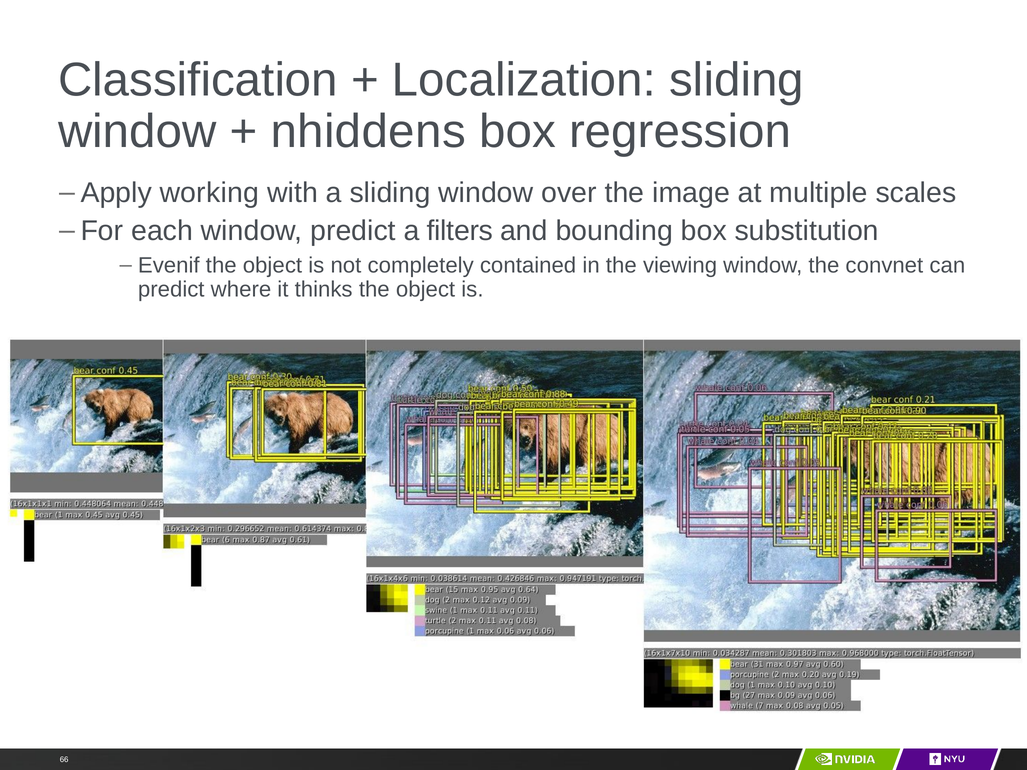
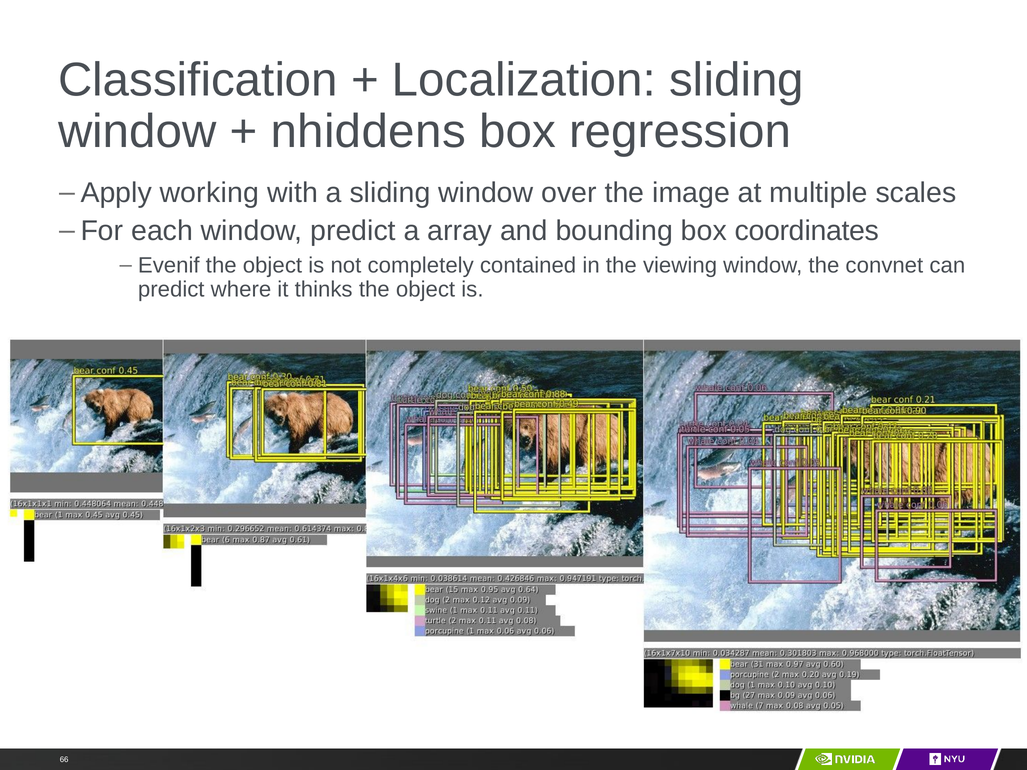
filters: filters -> array
substitution: substitution -> coordinates
